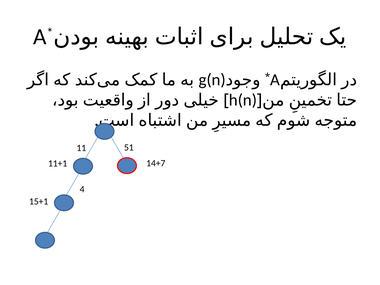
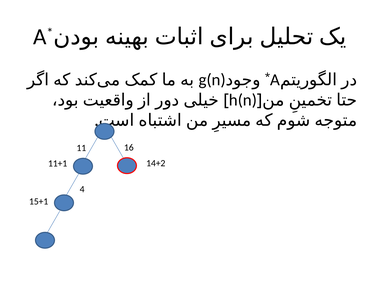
51: 51 -> 16
14+7: 14+7 -> 14+2
